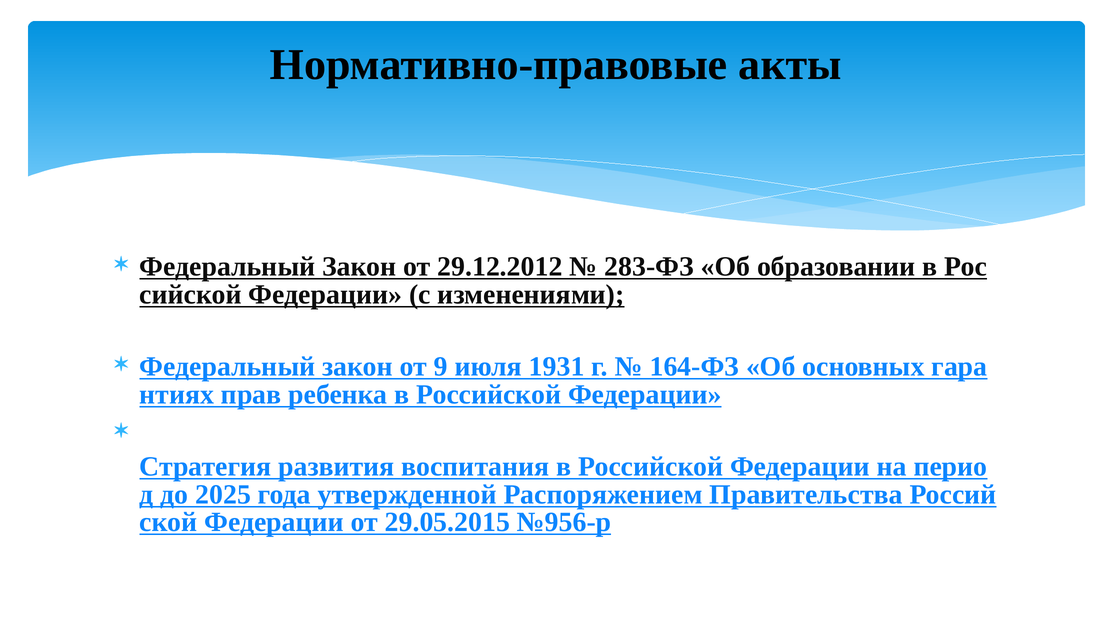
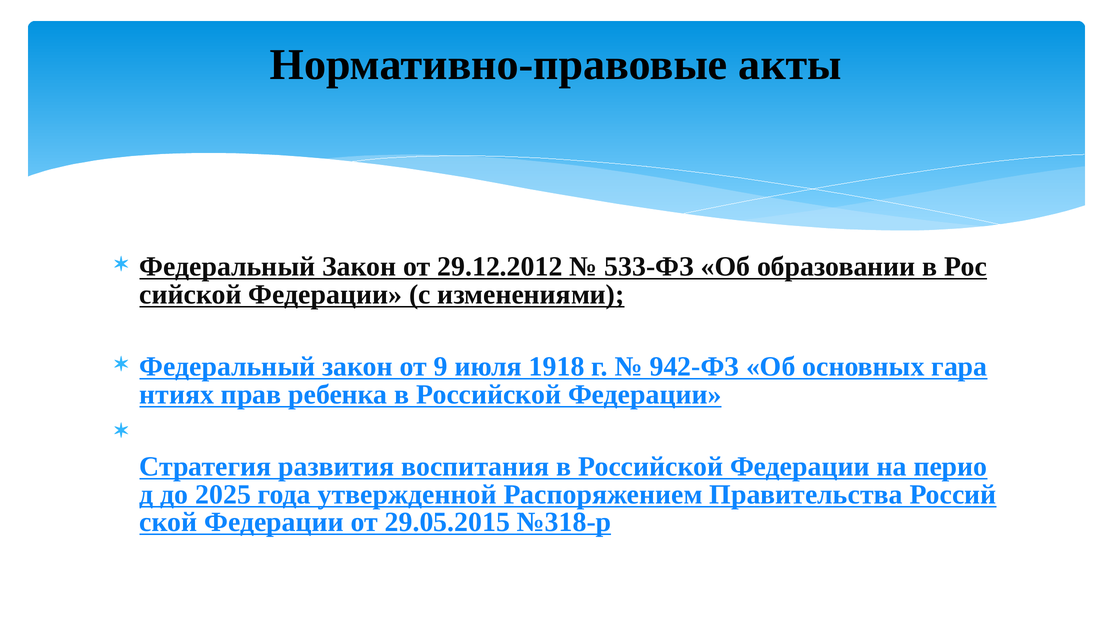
283-ФЗ: 283-ФЗ -> 533-ФЗ
1931: 1931 -> 1918
164-ФЗ: 164-ФЗ -> 942-ФЗ
№956-р: №956-р -> №318-р
